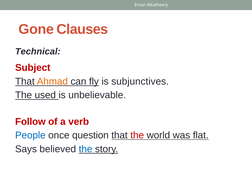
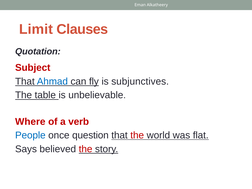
Gone: Gone -> Limit
Technical: Technical -> Quotation
Ahmad colour: orange -> blue
used: used -> table
Follow: Follow -> Where
the at (86, 149) colour: blue -> red
